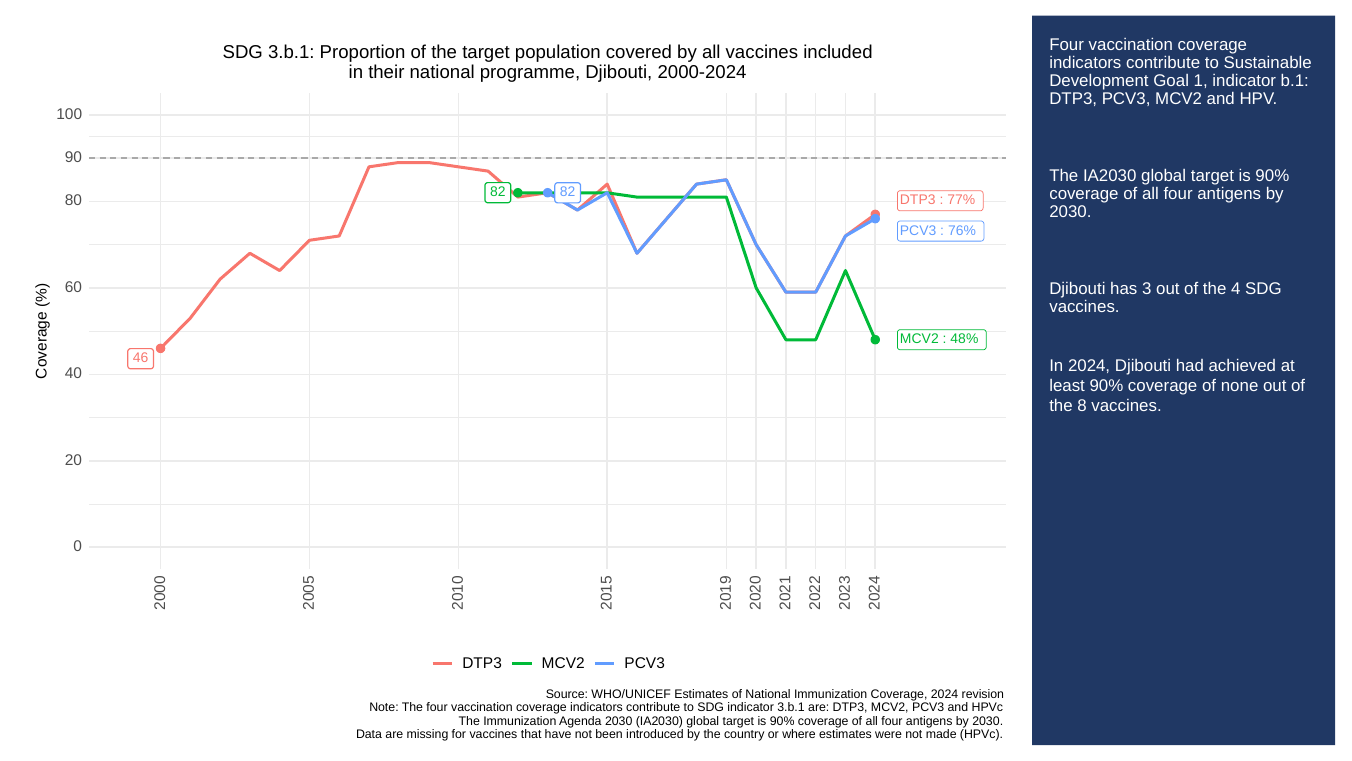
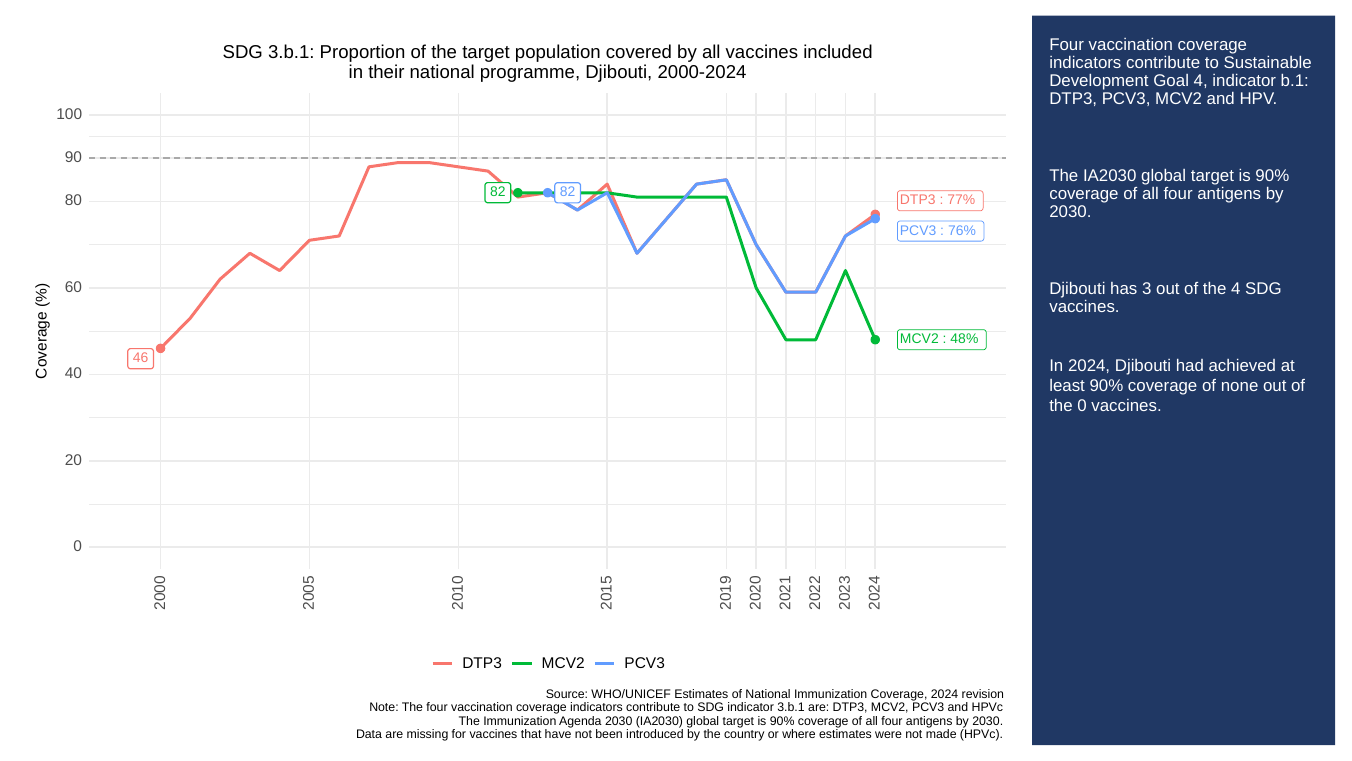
Goal 1: 1 -> 4
the 8: 8 -> 0
